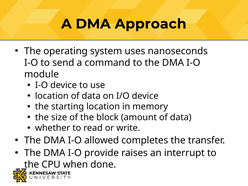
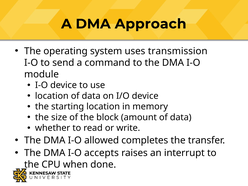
nanoseconds: nanoseconds -> transmission
provide: provide -> accepts
